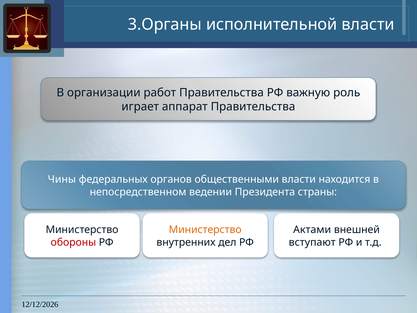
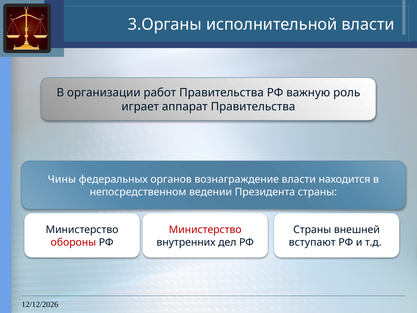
общественными: общественными -> вознаграждение
Министерство at (205, 230) colour: orange -> red
Актами at (312, 230): Актами -> Страны
